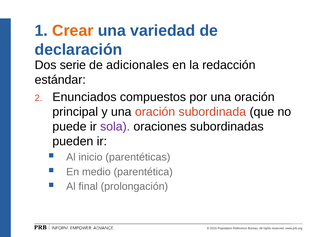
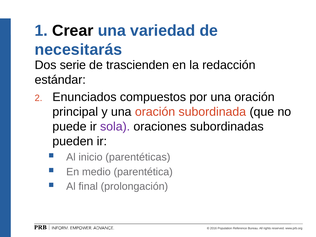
Crear colour: orange -> black
declaración: declaración -> necesitarás
adicionales: adicionales -> trascienden
